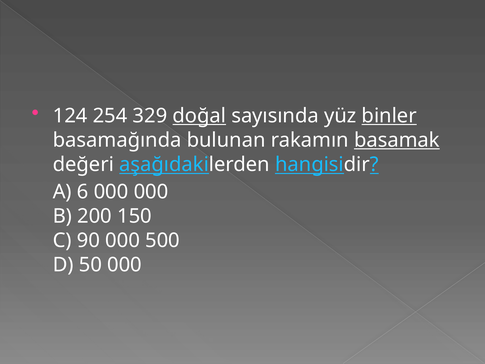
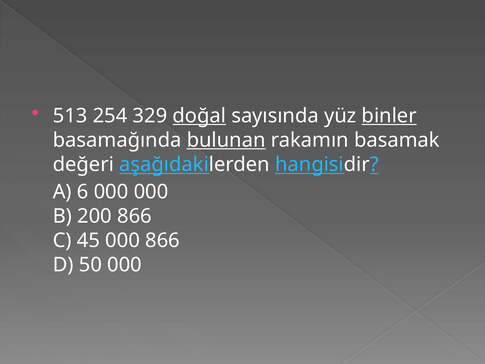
124: 124 -> 513
bulunan underline: none -> present
basamak underline: present -> none
200 150: 150 -> 866
90: 90 -> 45
000 500: 500 -> 866
